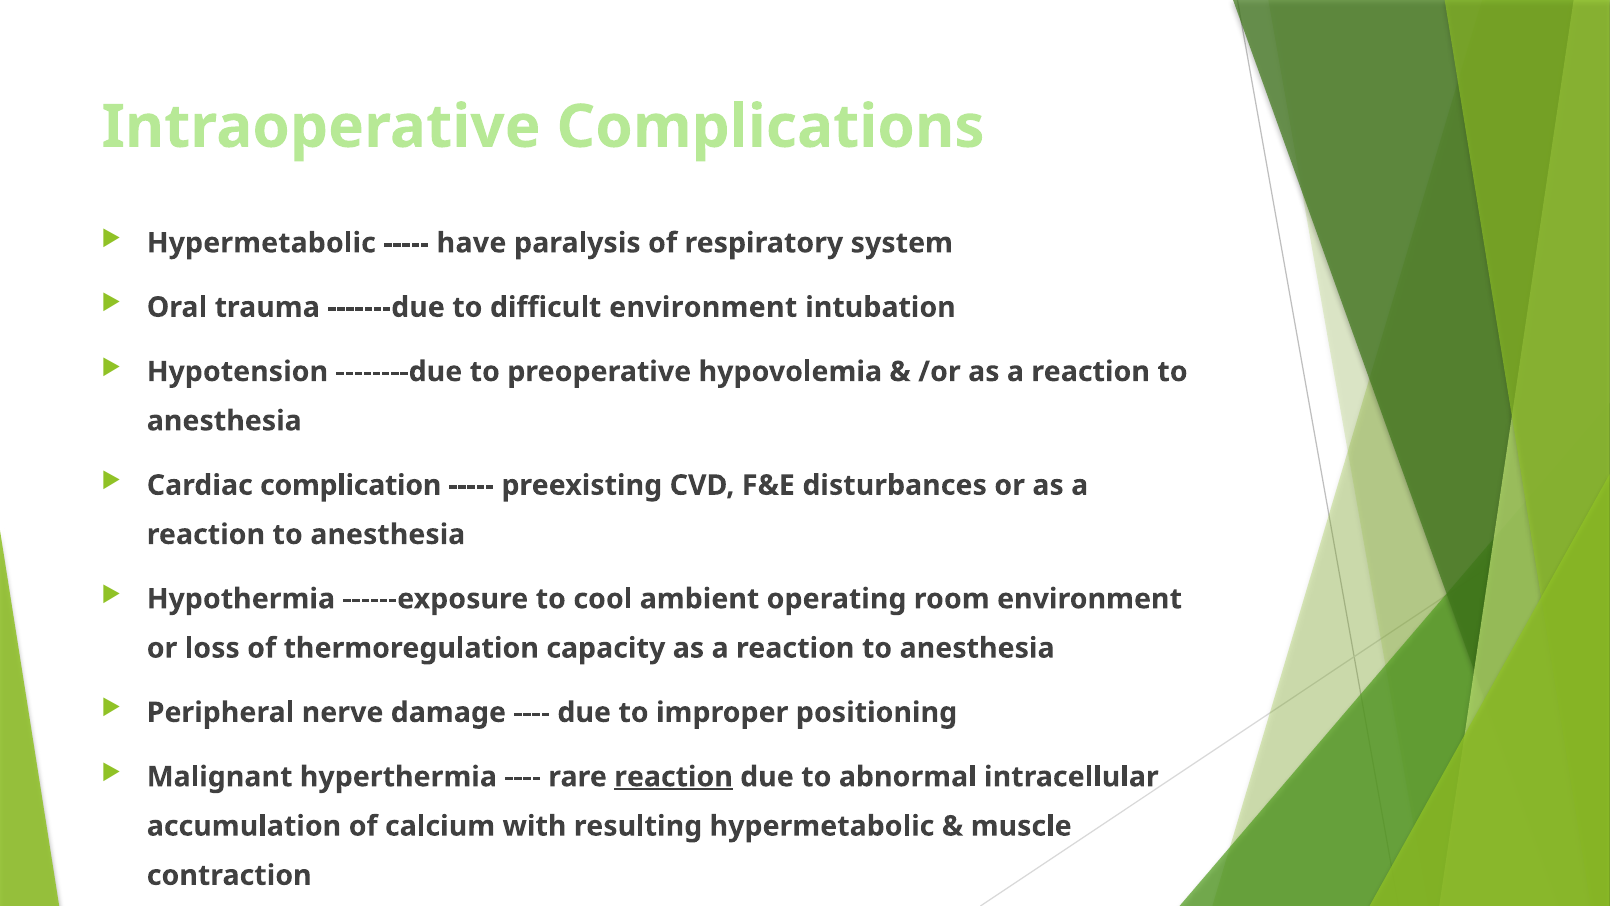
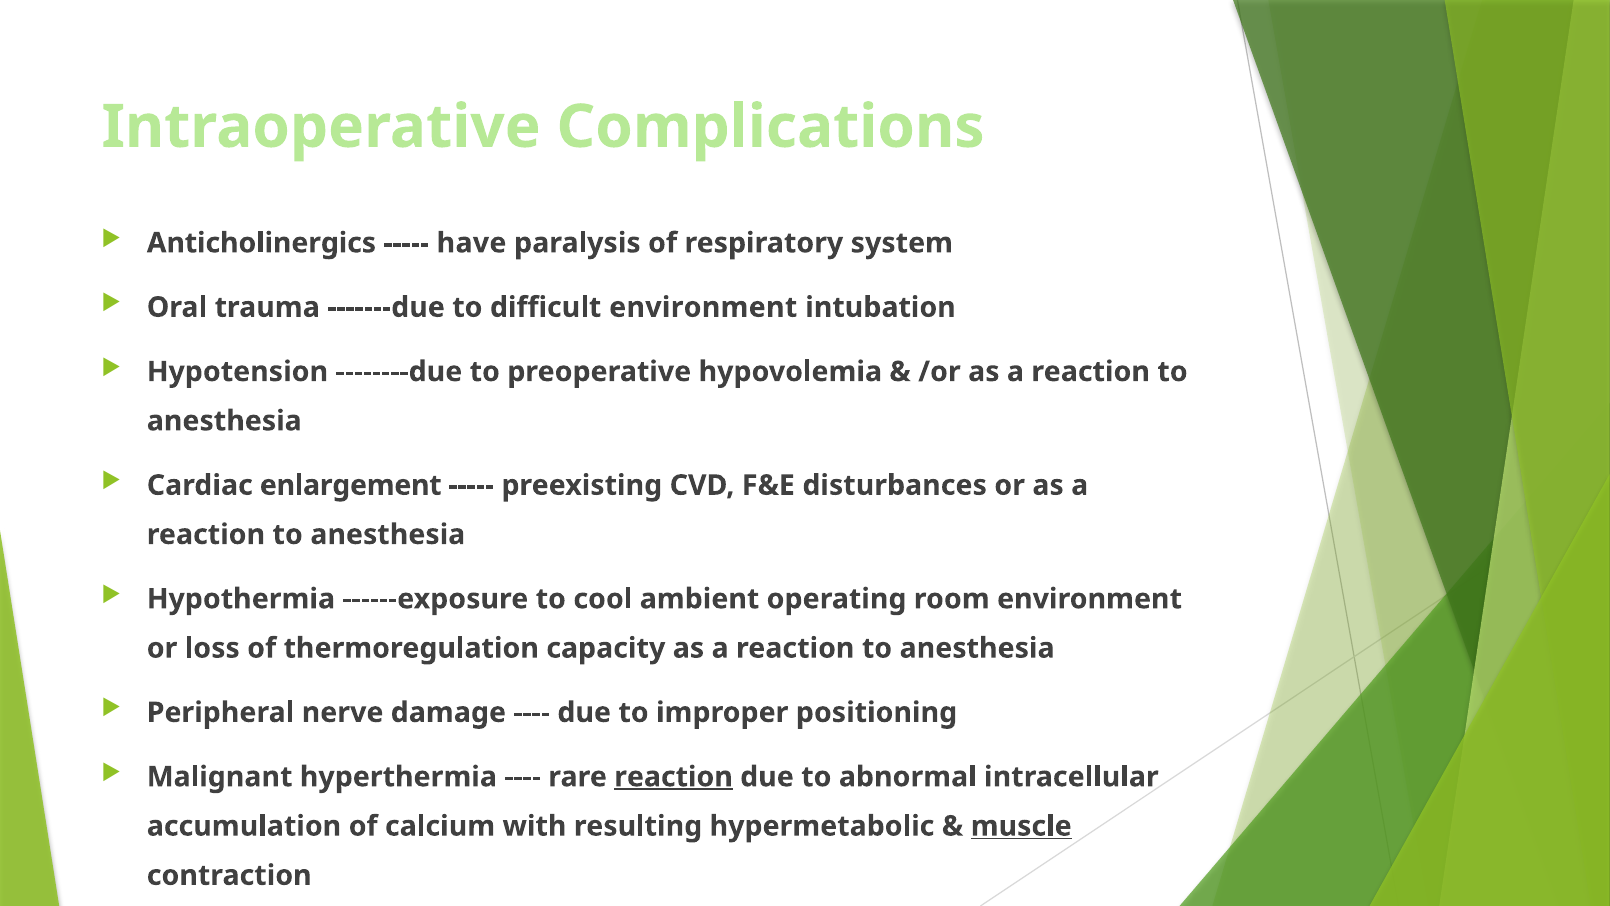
Hypermetabolic at (261, 243): Hypermetabolic -> Anticholinergics
complication: complication -> enlargement
muscle underline: none -> present
